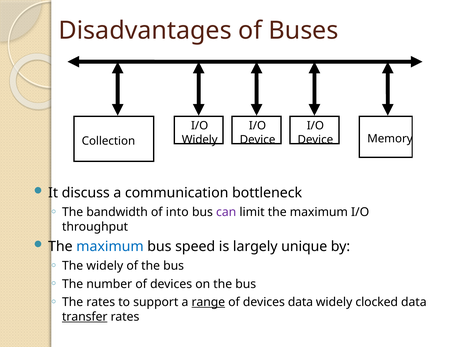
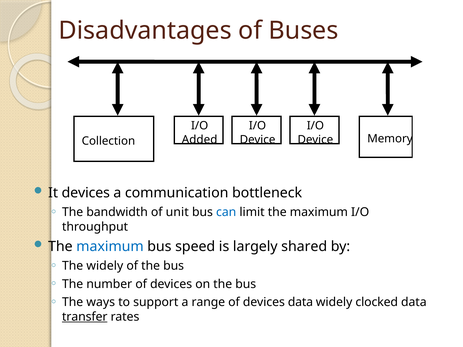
Widely at (200, 140): Widely -> Added
It discuss: discuss -> devices
into: into -> unit
can colour: purple -> blue
unique: unique -> shared
The rates: rates -> ways
range underline: present -> none
